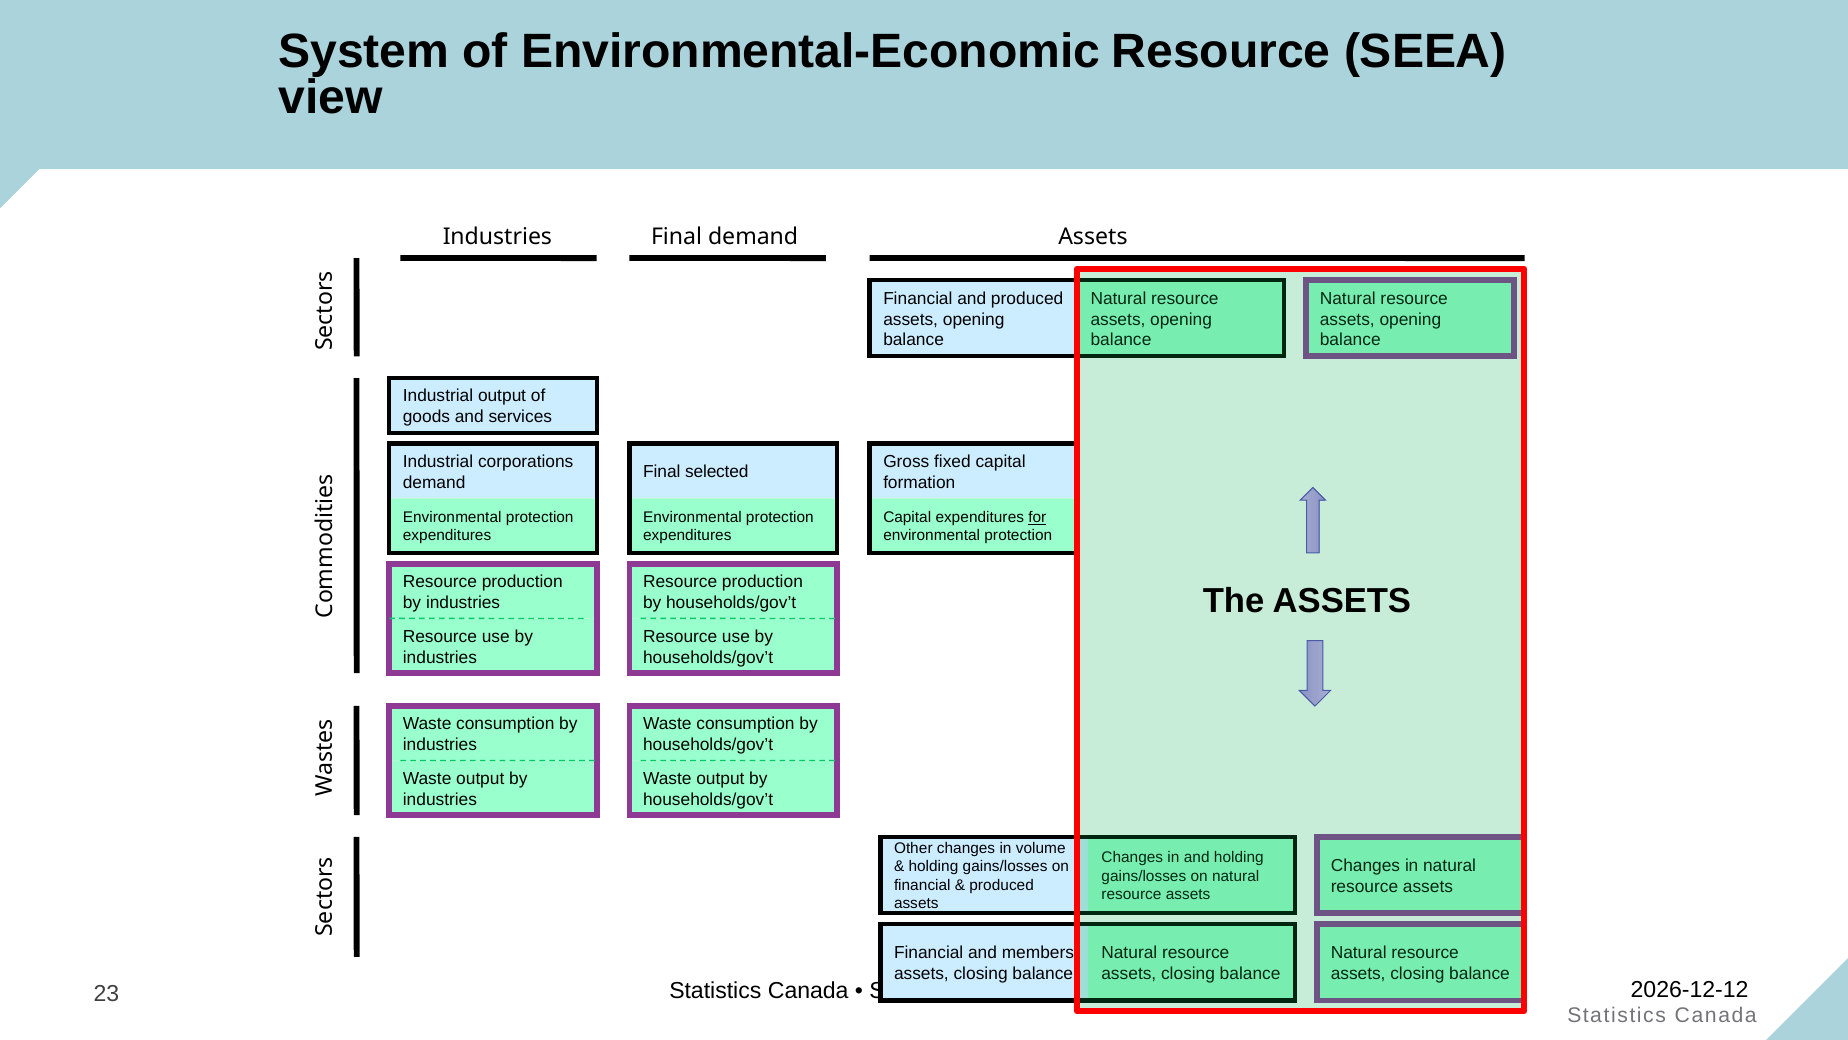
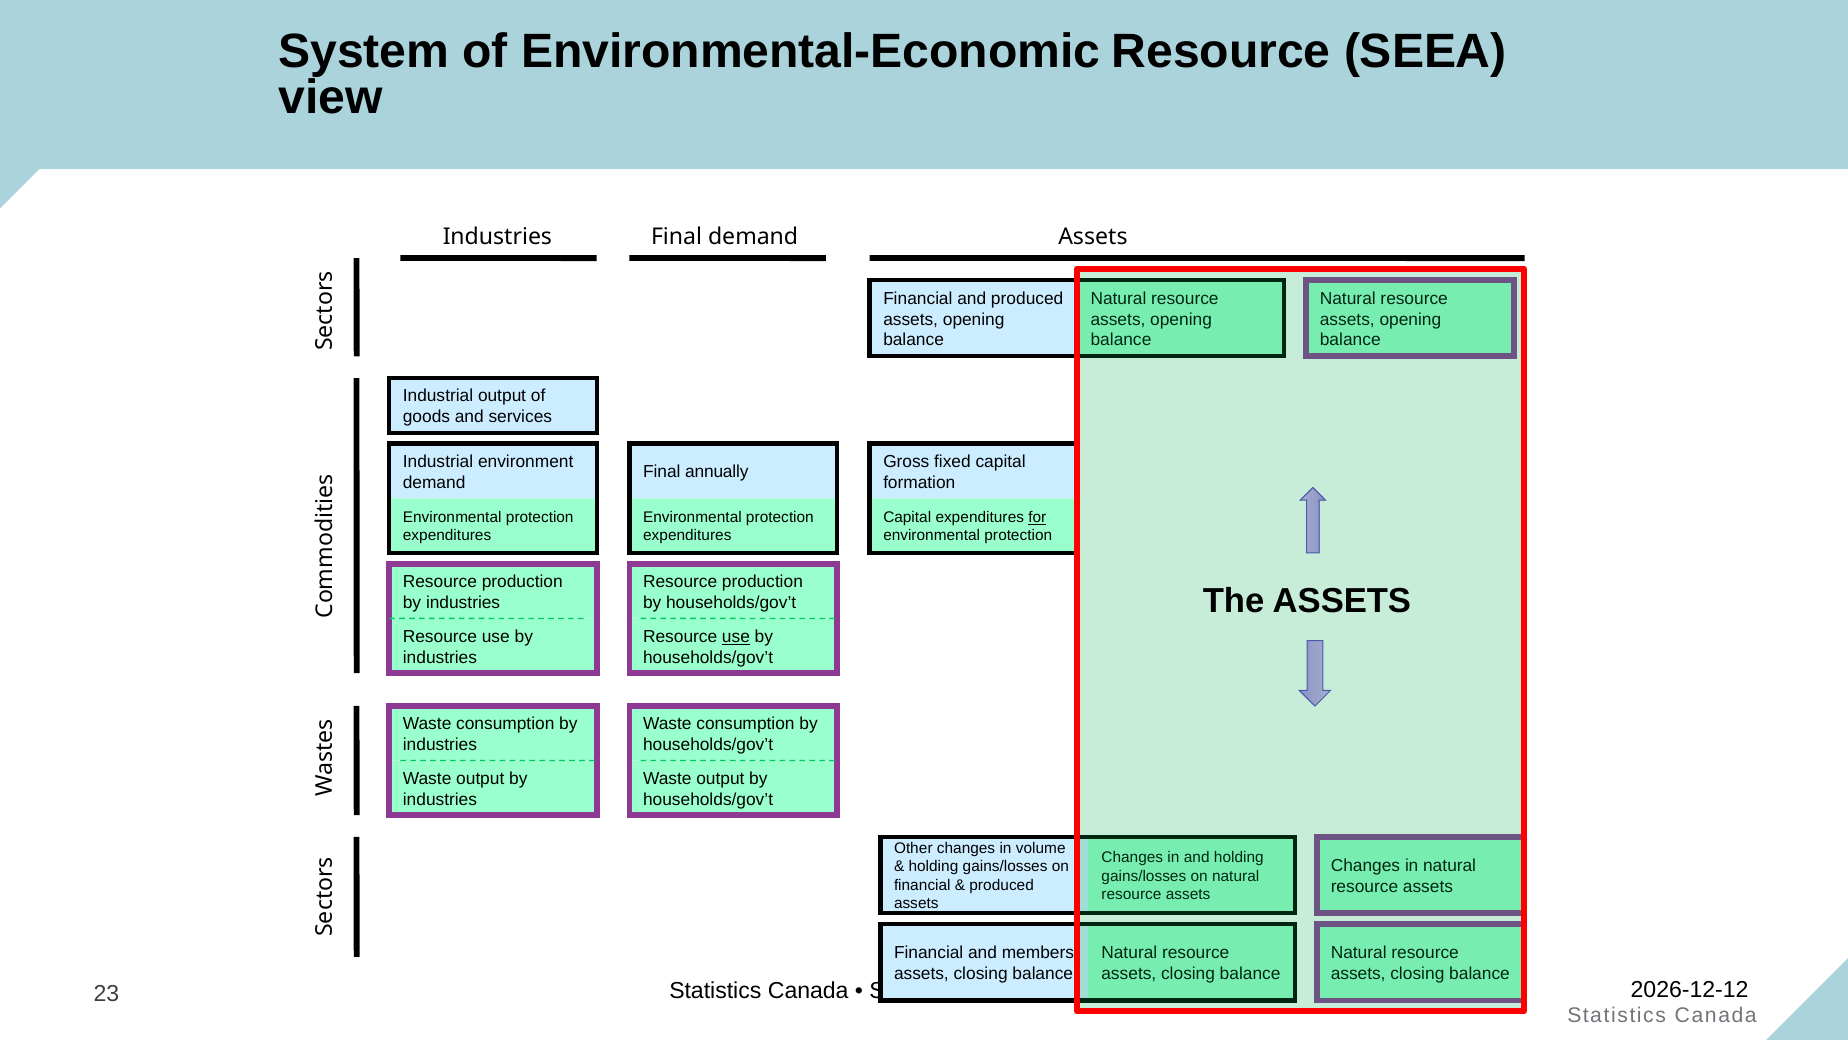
corporations: corporations -> environment
selected: selected -> annually
use at (736, 636) underline: none -> present
